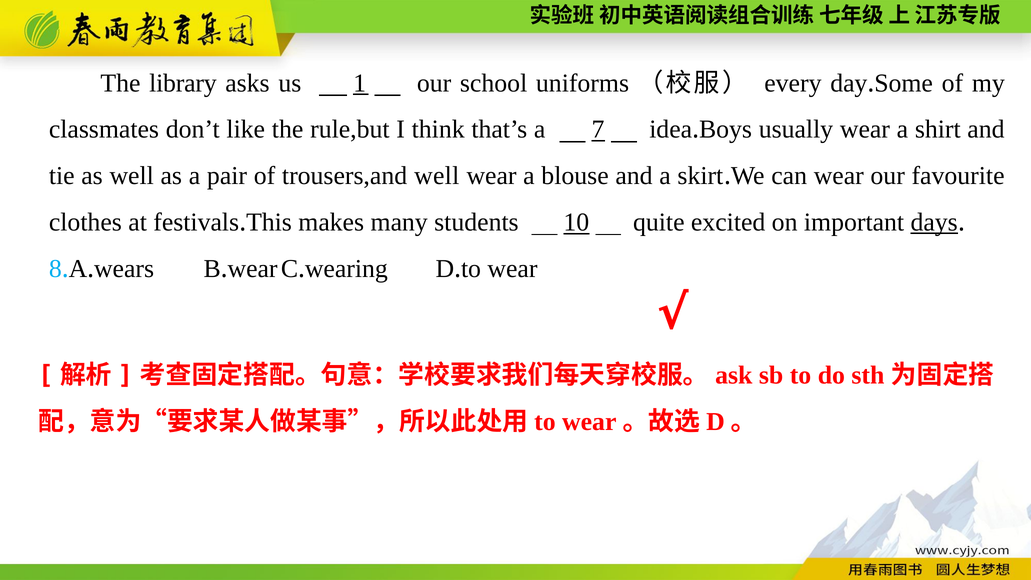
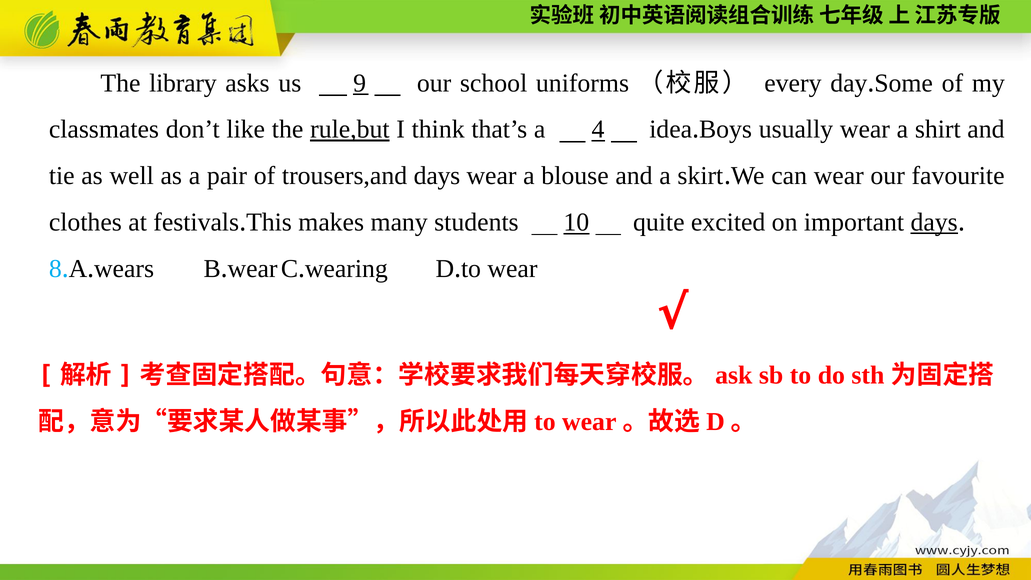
1: 1 -> 9
rule,but underline: none -> present
7: 7 -> 4
trousers,and well: well -> days
